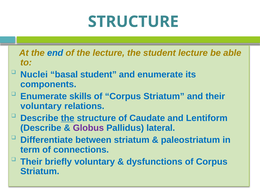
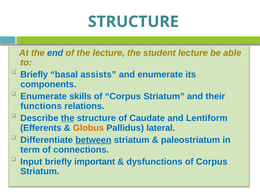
Nuclei at (34, 75): Nuclei -> Briefly
basal student: student -> assists
voluntary at (41, 106): voluntary -> functions
Describe at (41, 128): Describe -> Efferents
Globus colour: purple -> orange
between underline: none -> present
Their at (31, 162): Their -> Input
briefly voluntary: voluntary -> important
